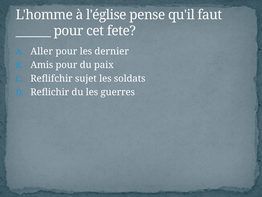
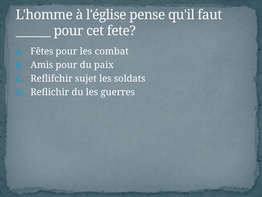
Aller: Aller -> Fêtes
dernier: dernier -> combat
